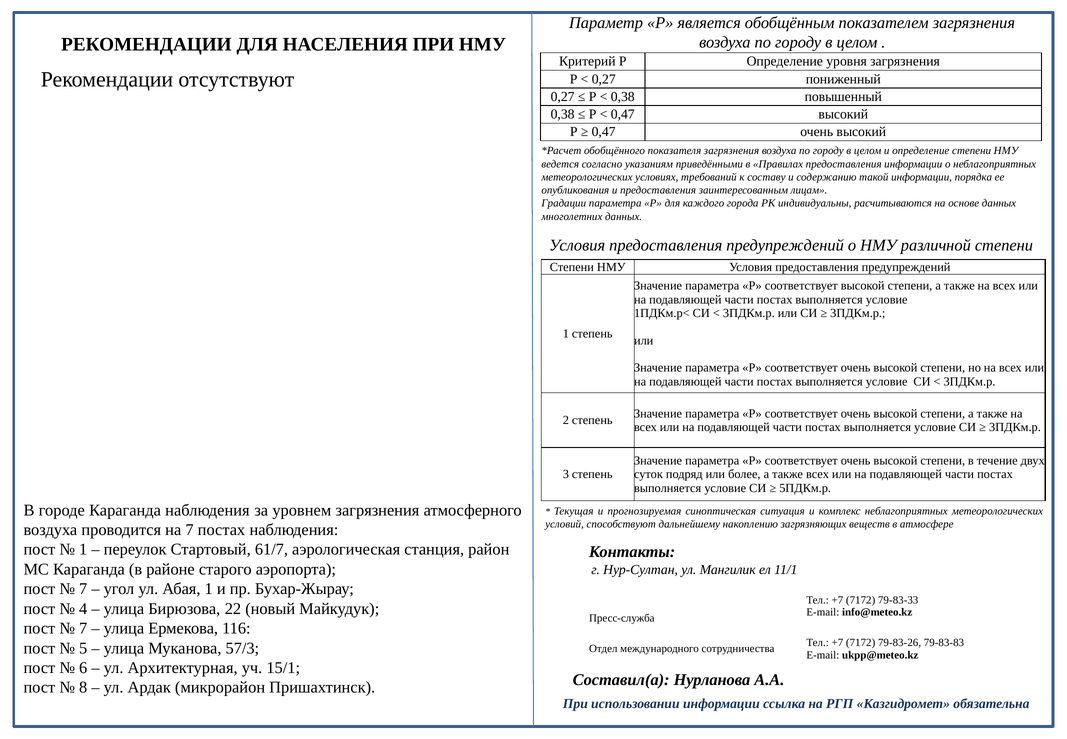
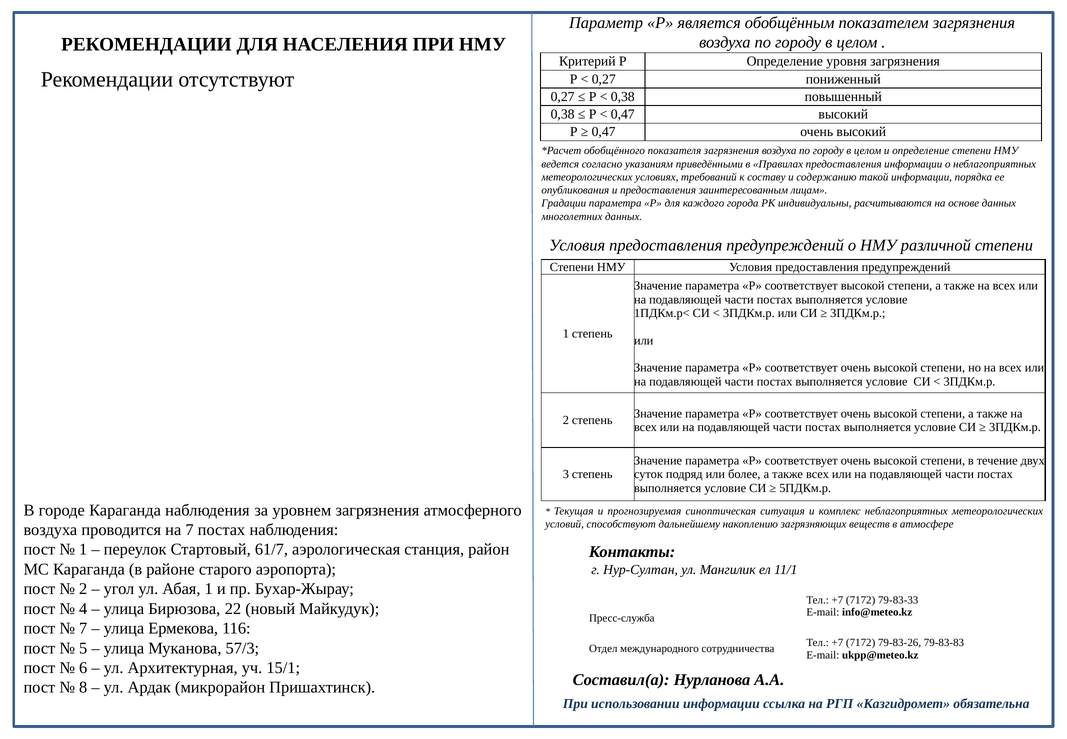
7 at (83, 589): 7 -> 2
